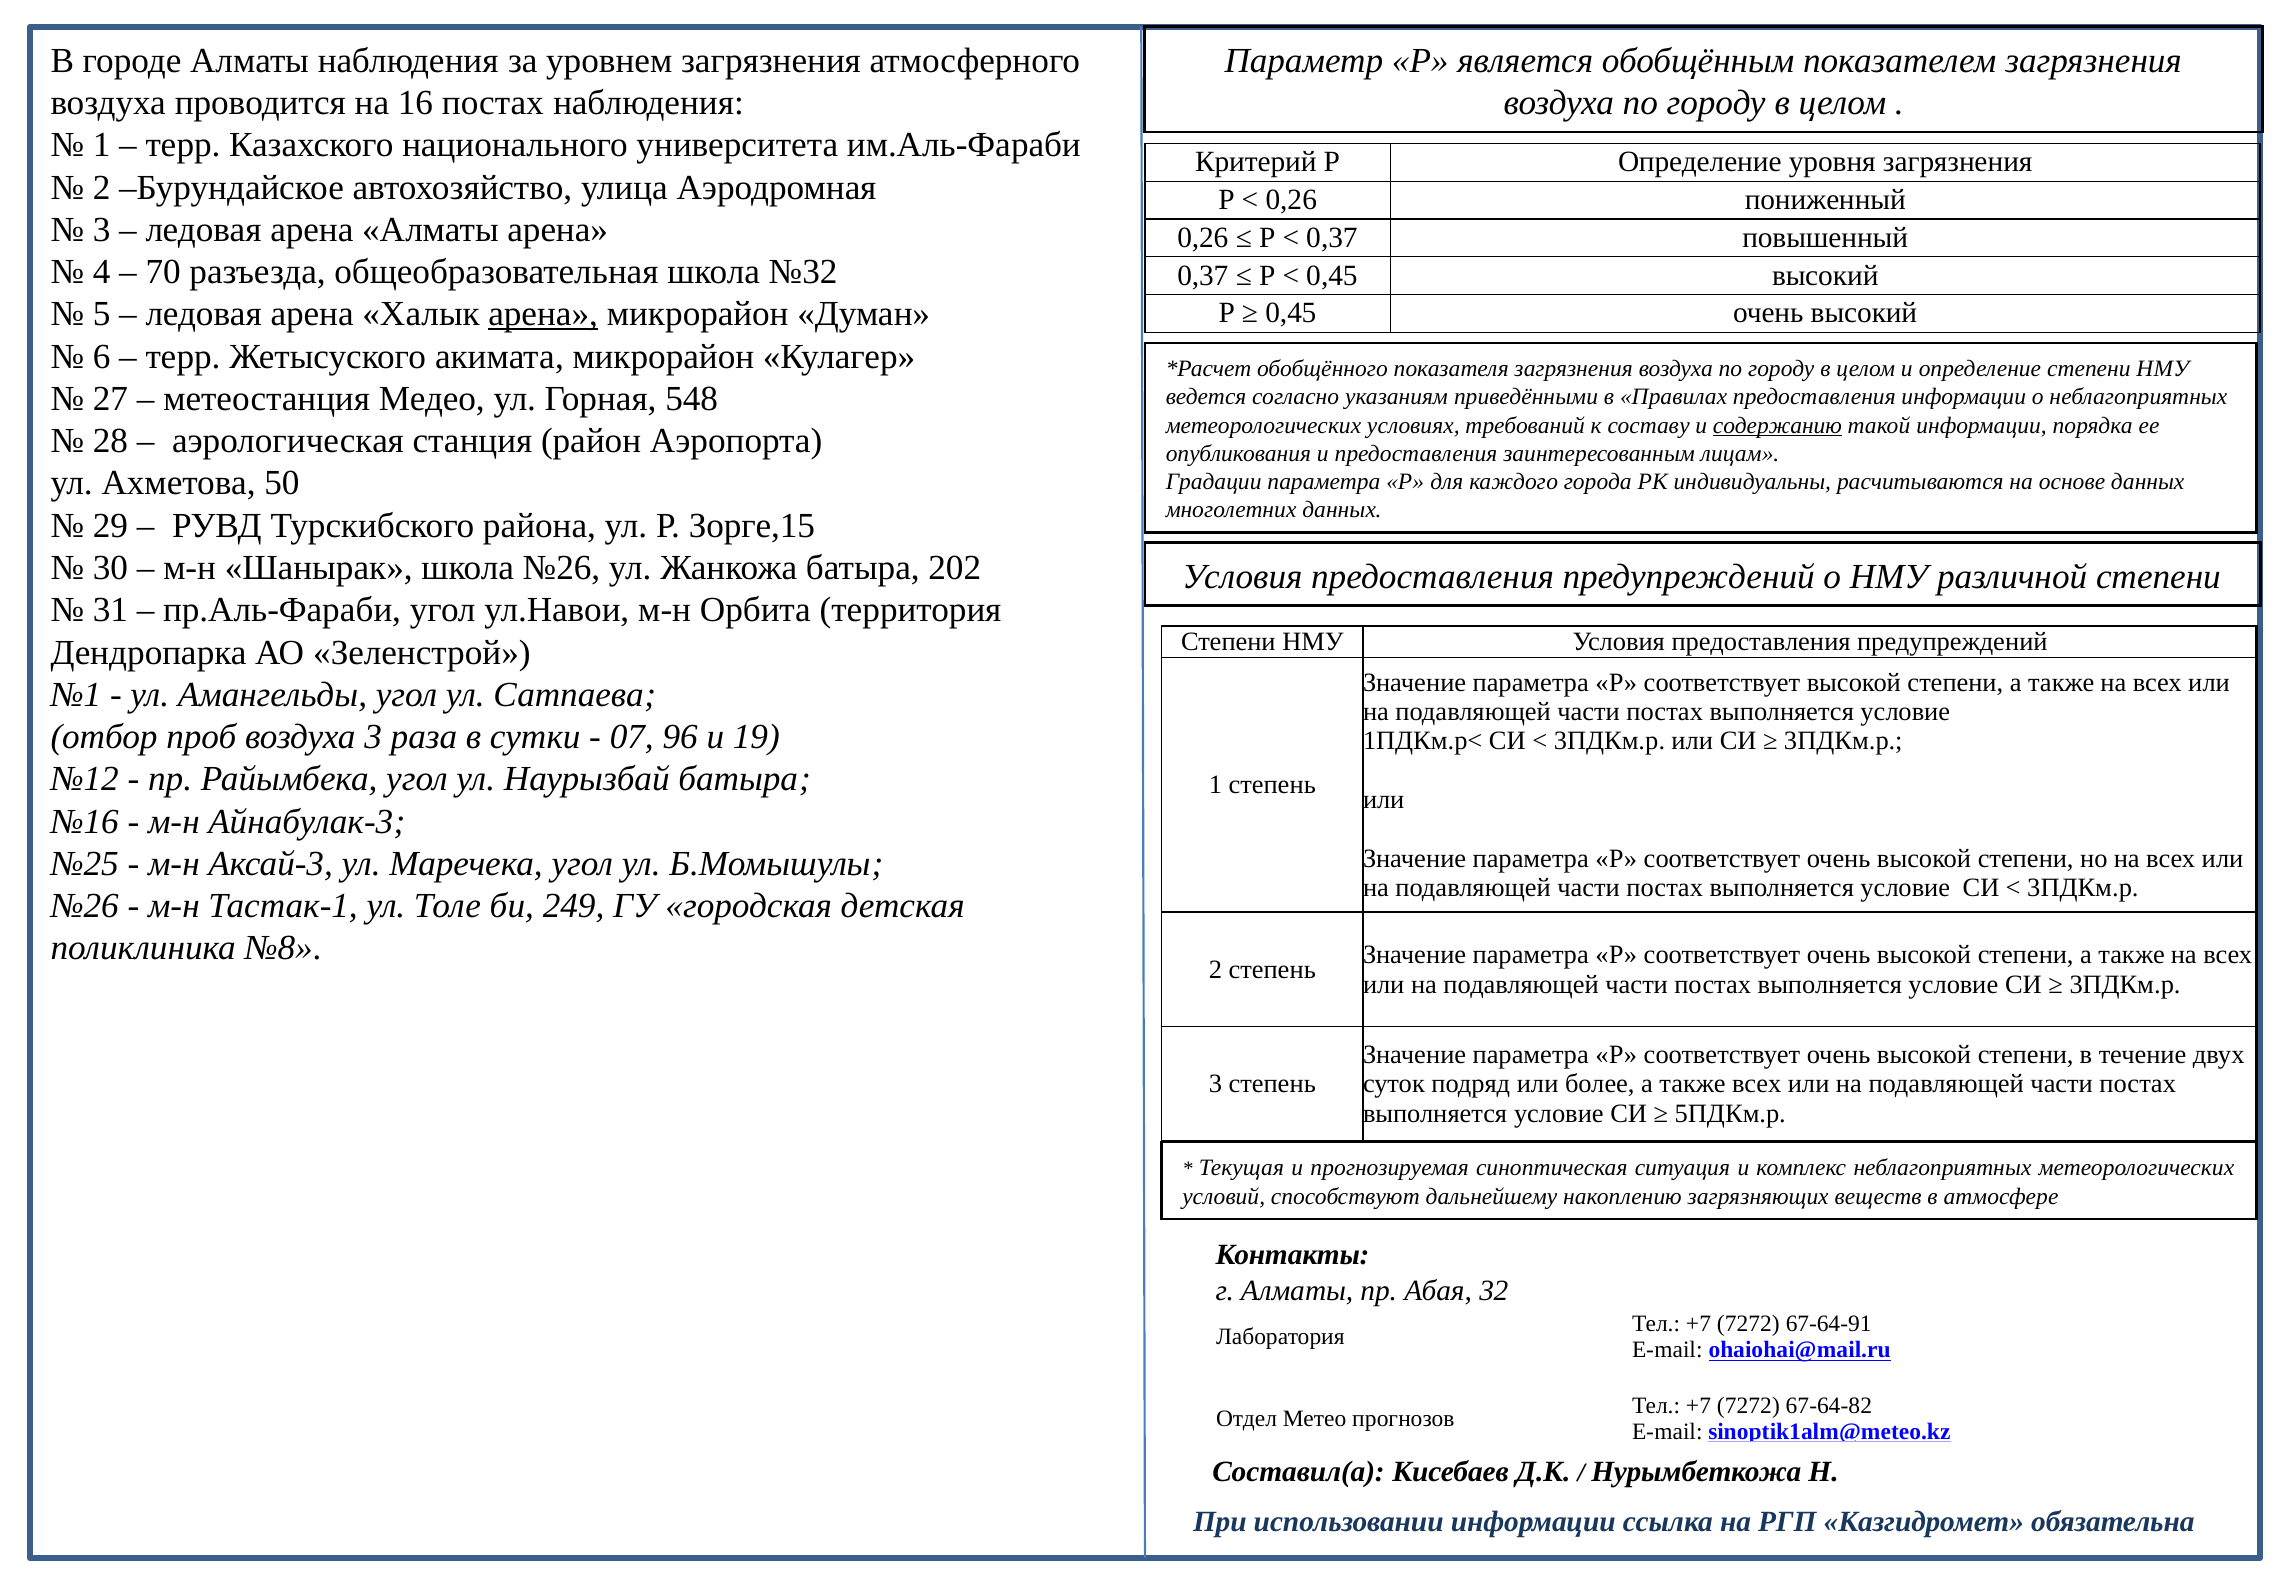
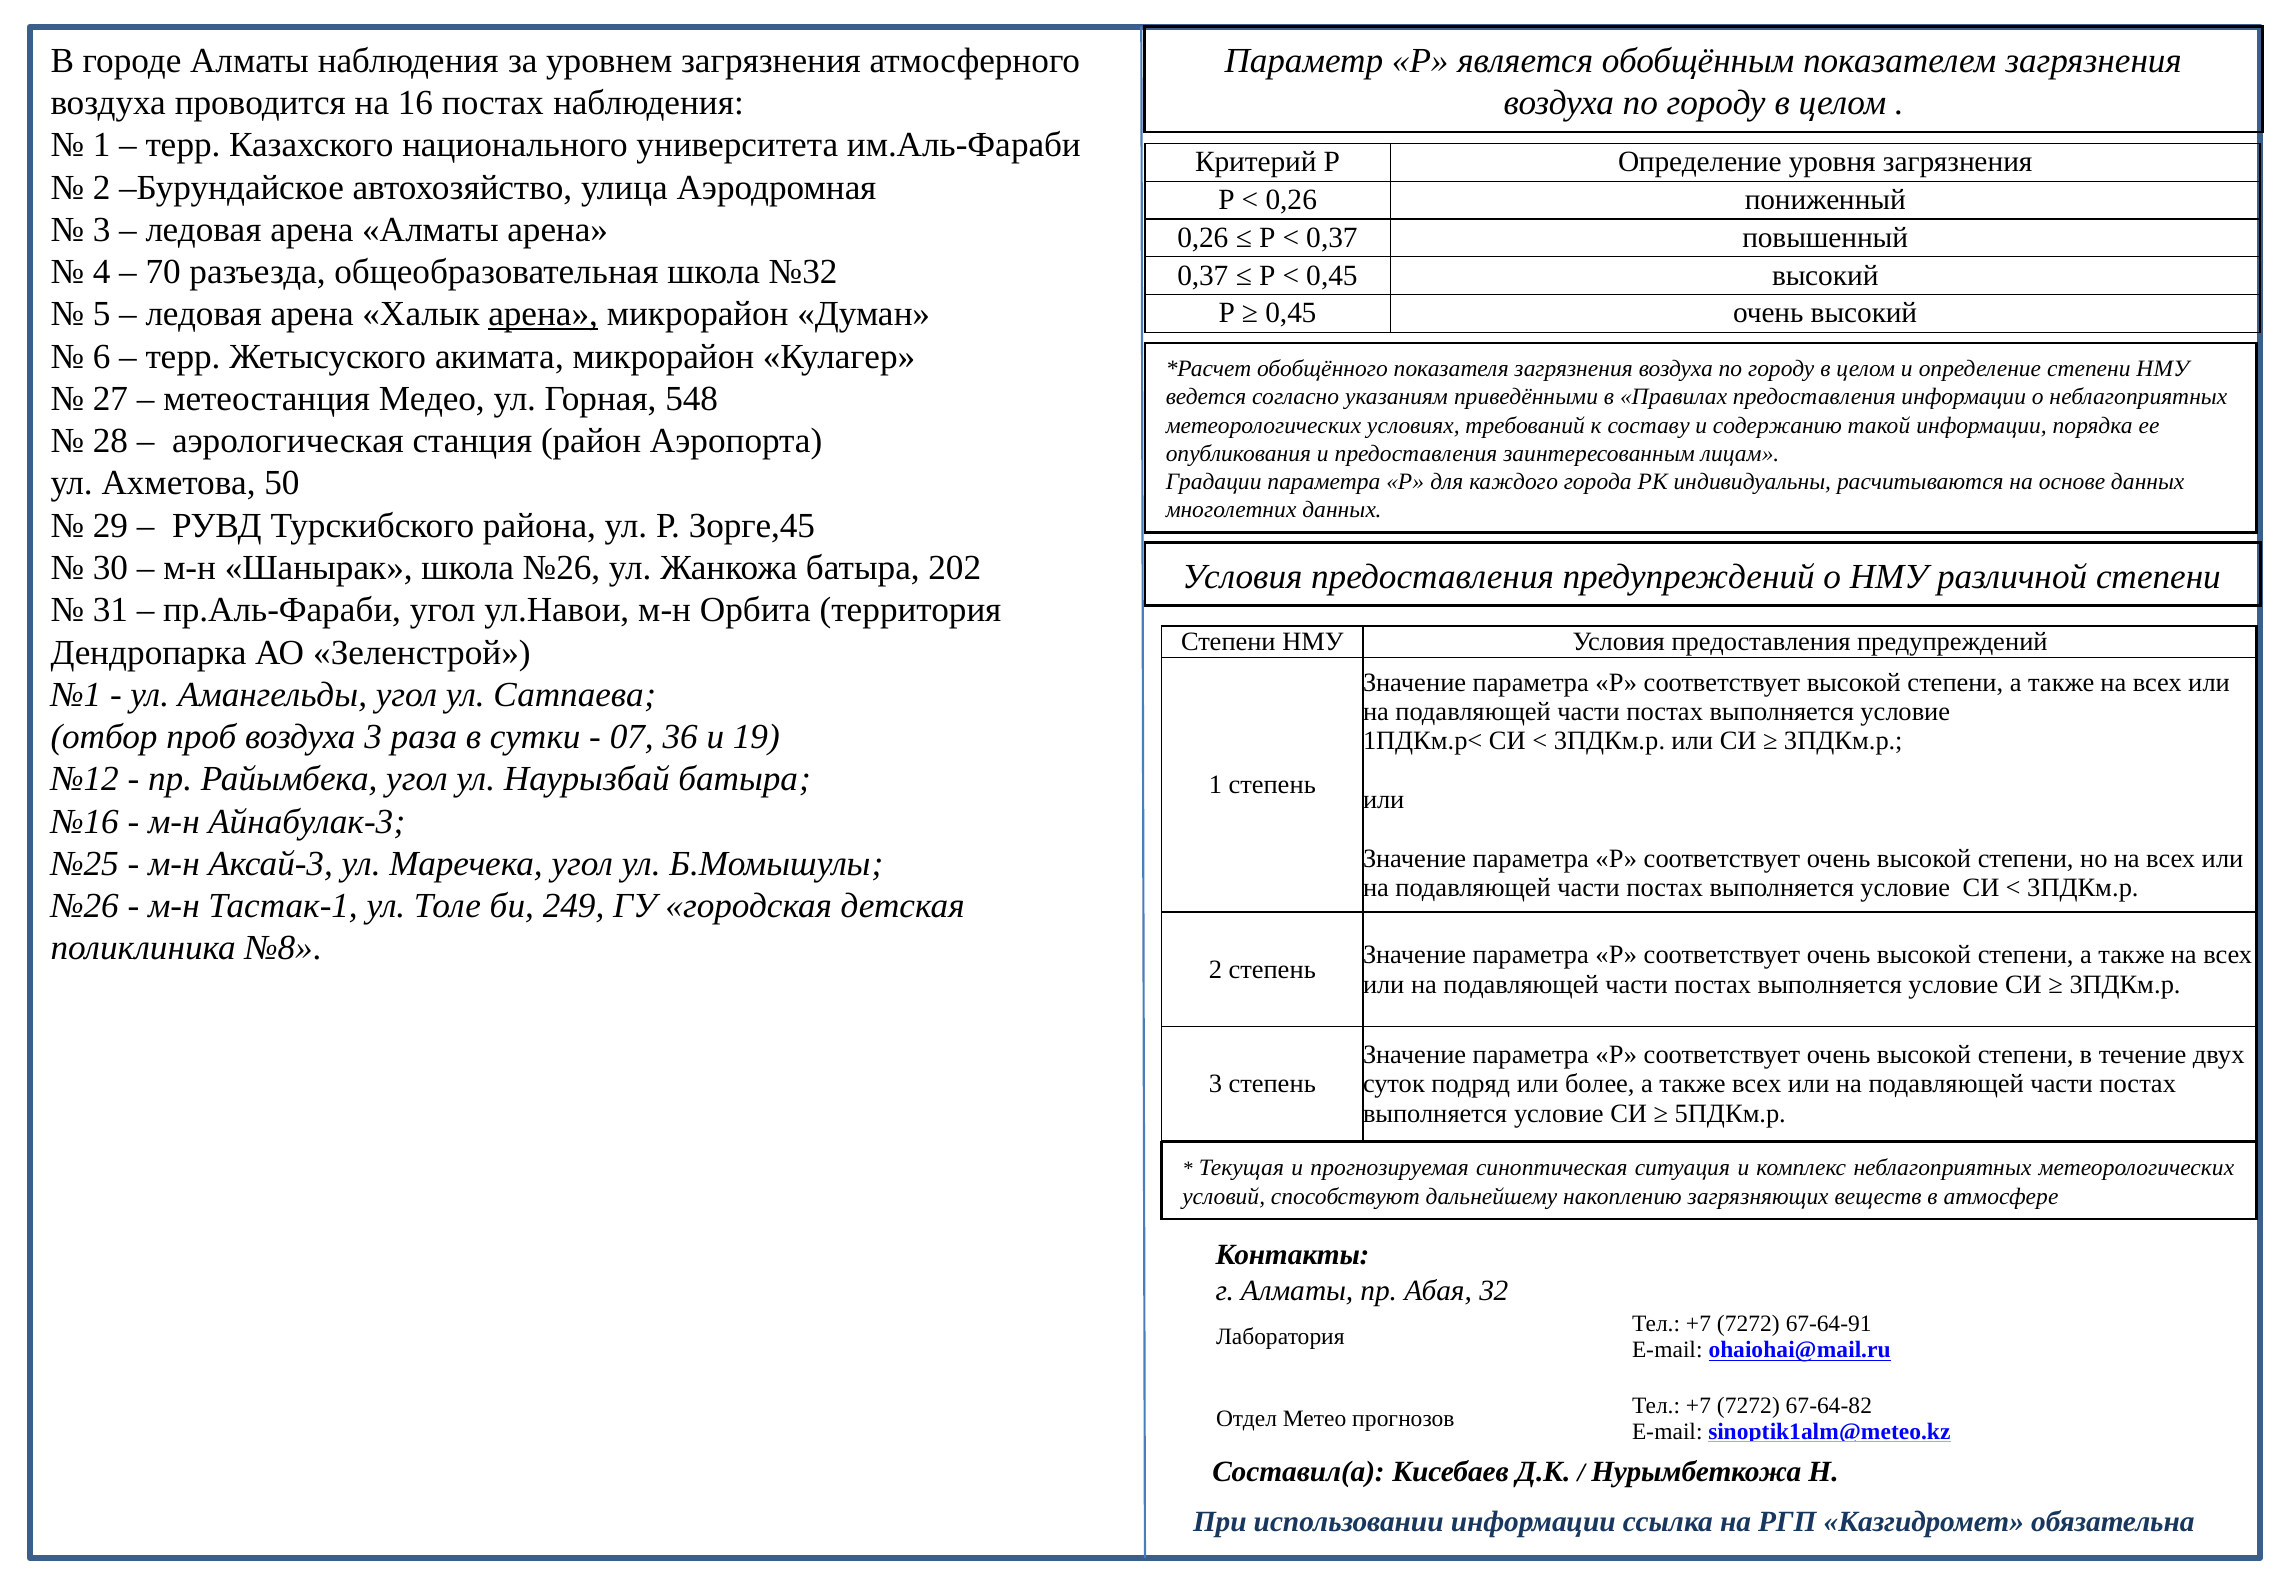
содержанию underline: present -> none
Зорге,15: Зорге,15 -> Зорге,45
96: 96 -> 36
